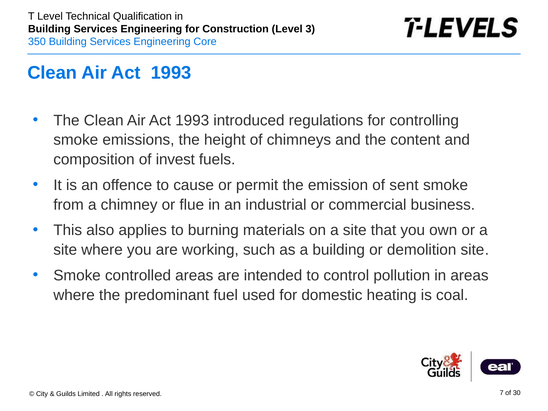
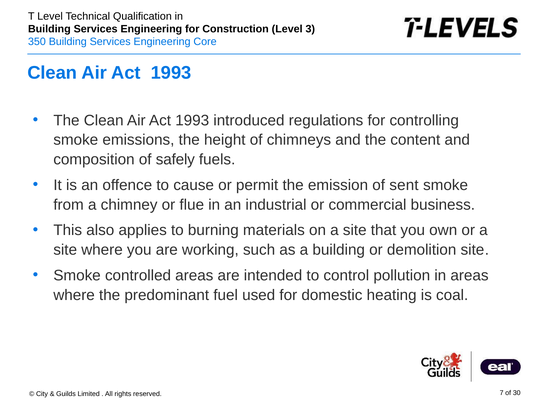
invest: invest -> safely
